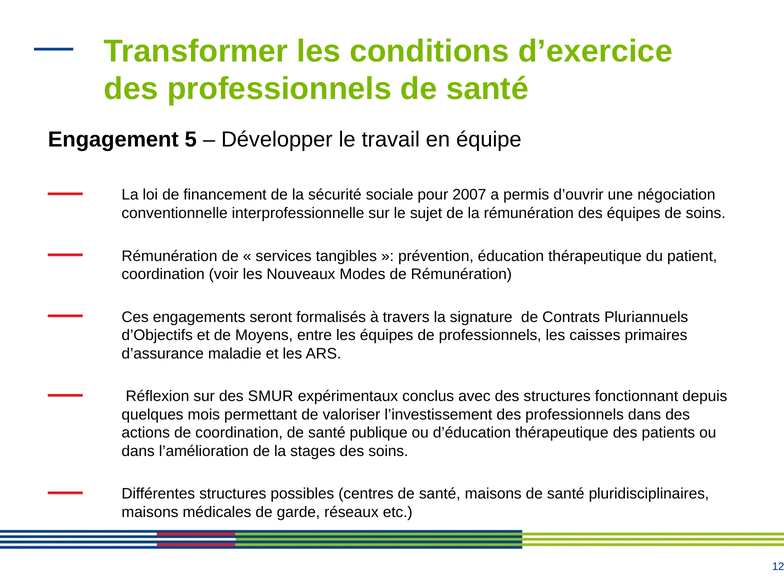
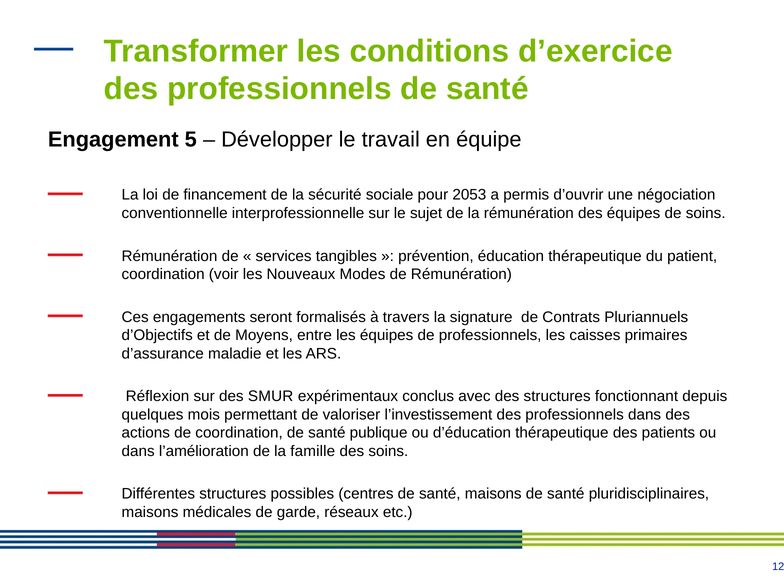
2007: 2007 -> 2053
stages: stages -> famille
